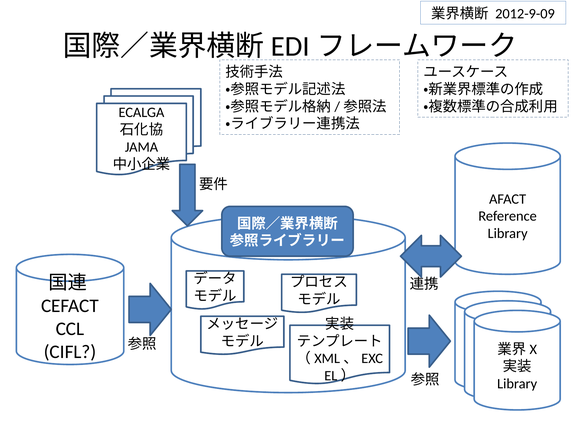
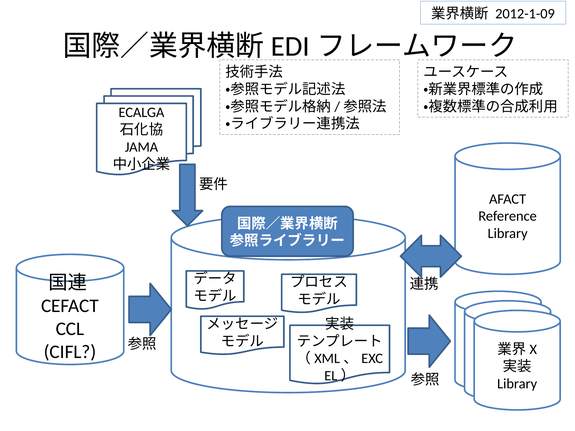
2012-9-09: 2012-9-09 -> 2012-1-09
